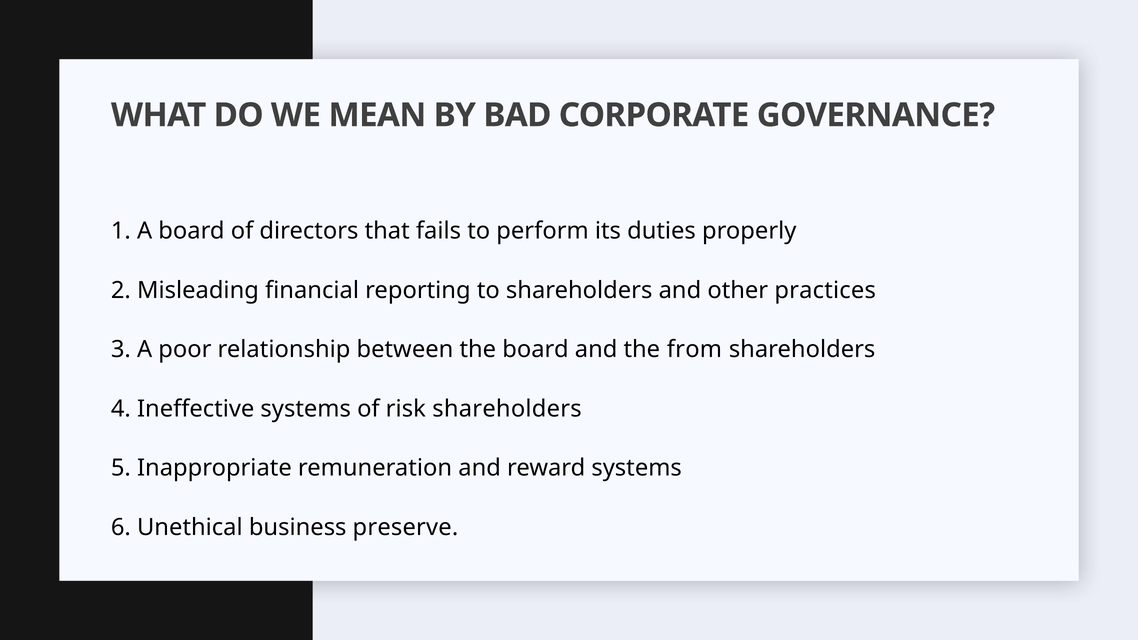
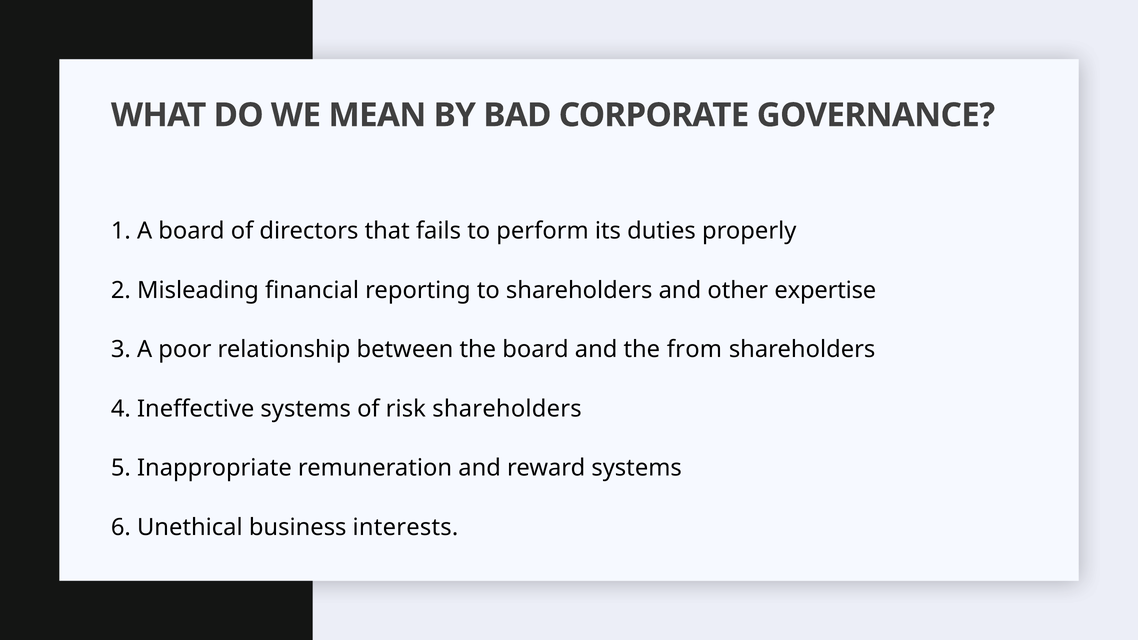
practices: practices -> expertise
preserve: preserve -> interests
